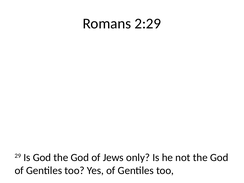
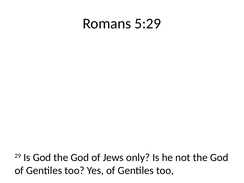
2:29: 2:29 -> 5:29
